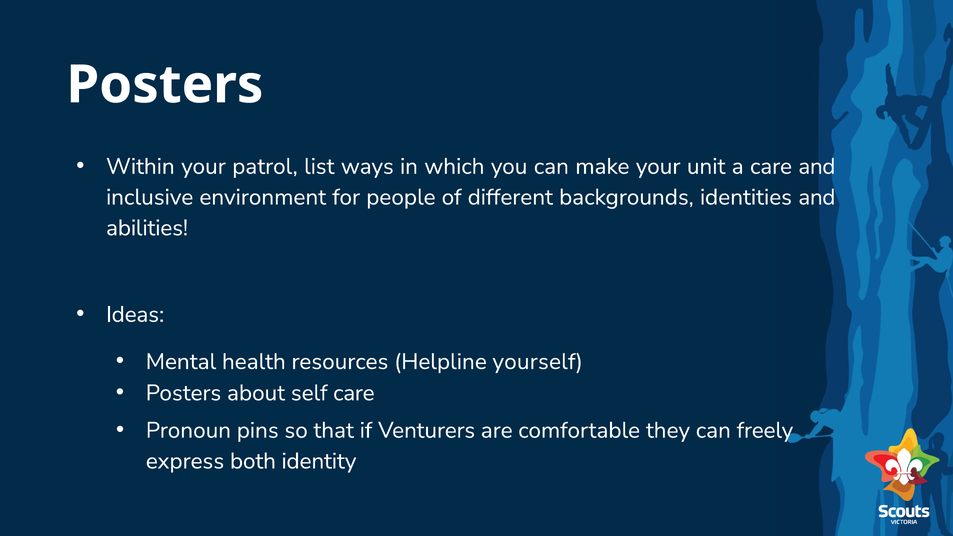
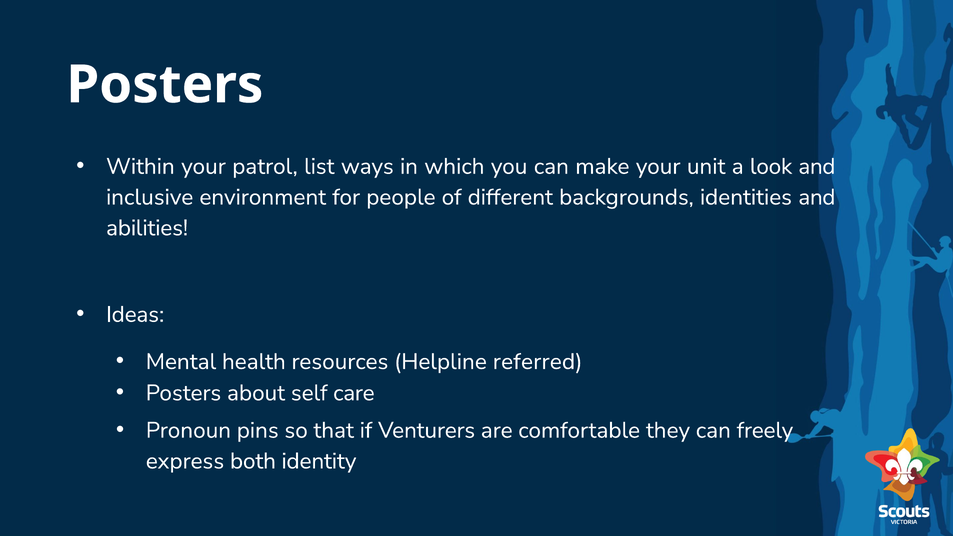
a care: care -> look
yourself: yourself -> referred
